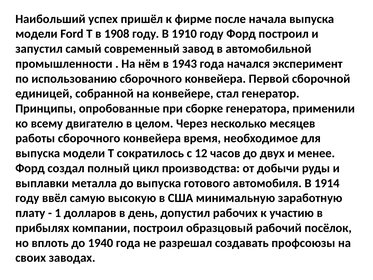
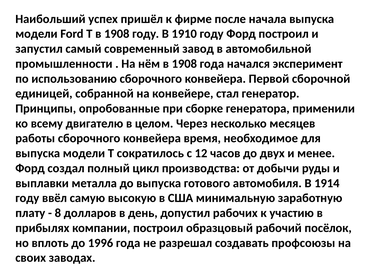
нём в 1943: 1943 -> 1908
1: 1 -> 8
1940: 1940 -> 1996
